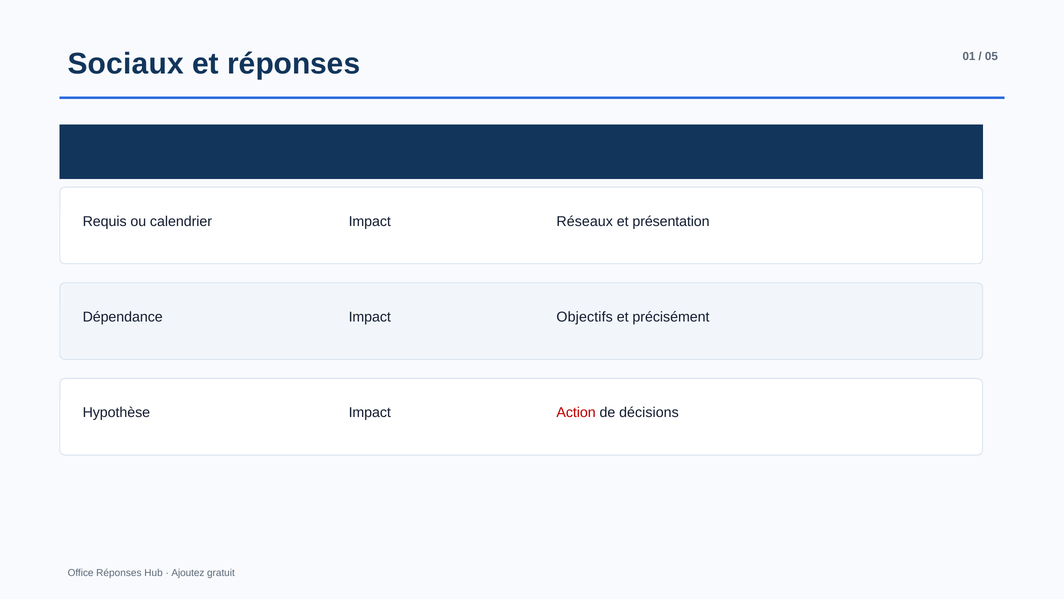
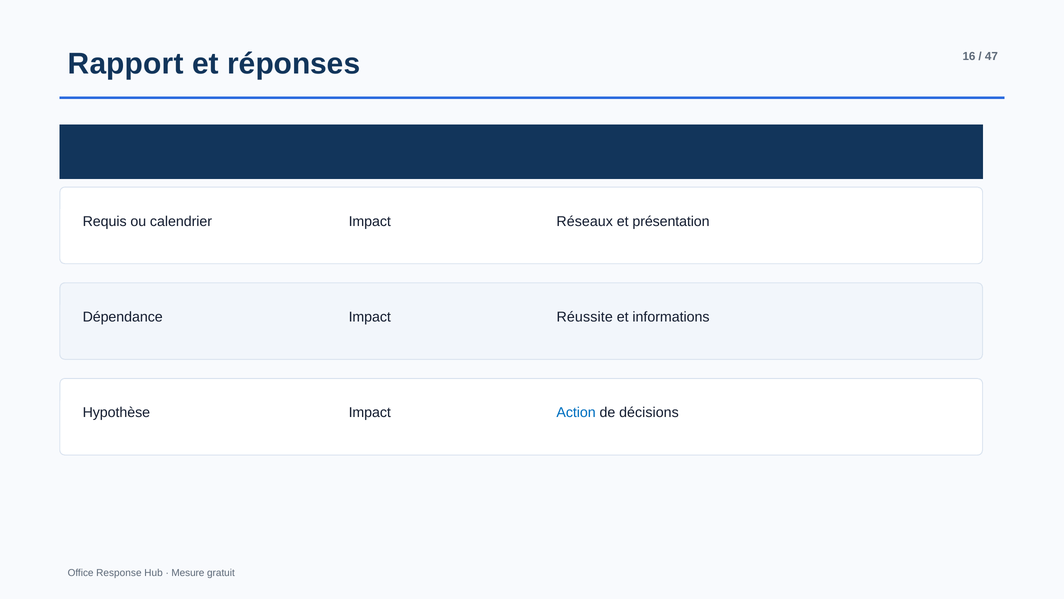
Sociaux: Sociaux -> Rapport
01: 01 -> 16
05: 05 -> 47
Objectifs: Objectifs -> Réussite
précisément: précisément -> informations
Action colour: red -> blue
Office Réponses: Réponses -> Response
Ajoutez: Ajoutez -> Mesure
